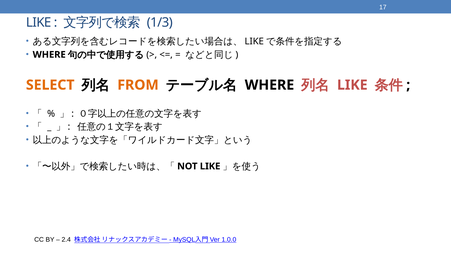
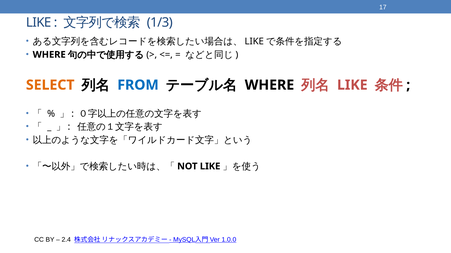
FROM colour: orange -> blue
